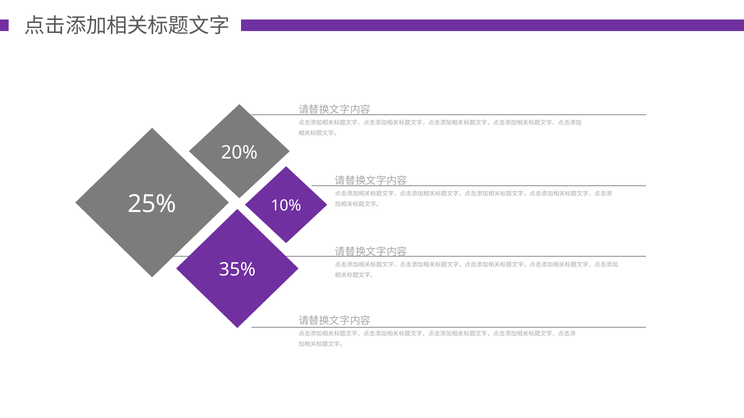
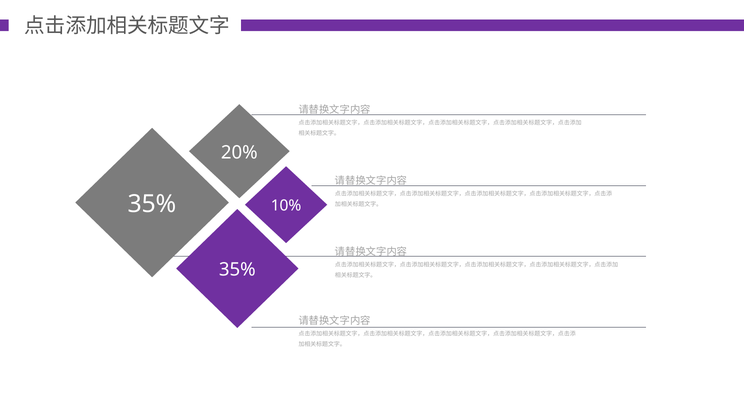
25% at (152, 204): 25% -> 35%
